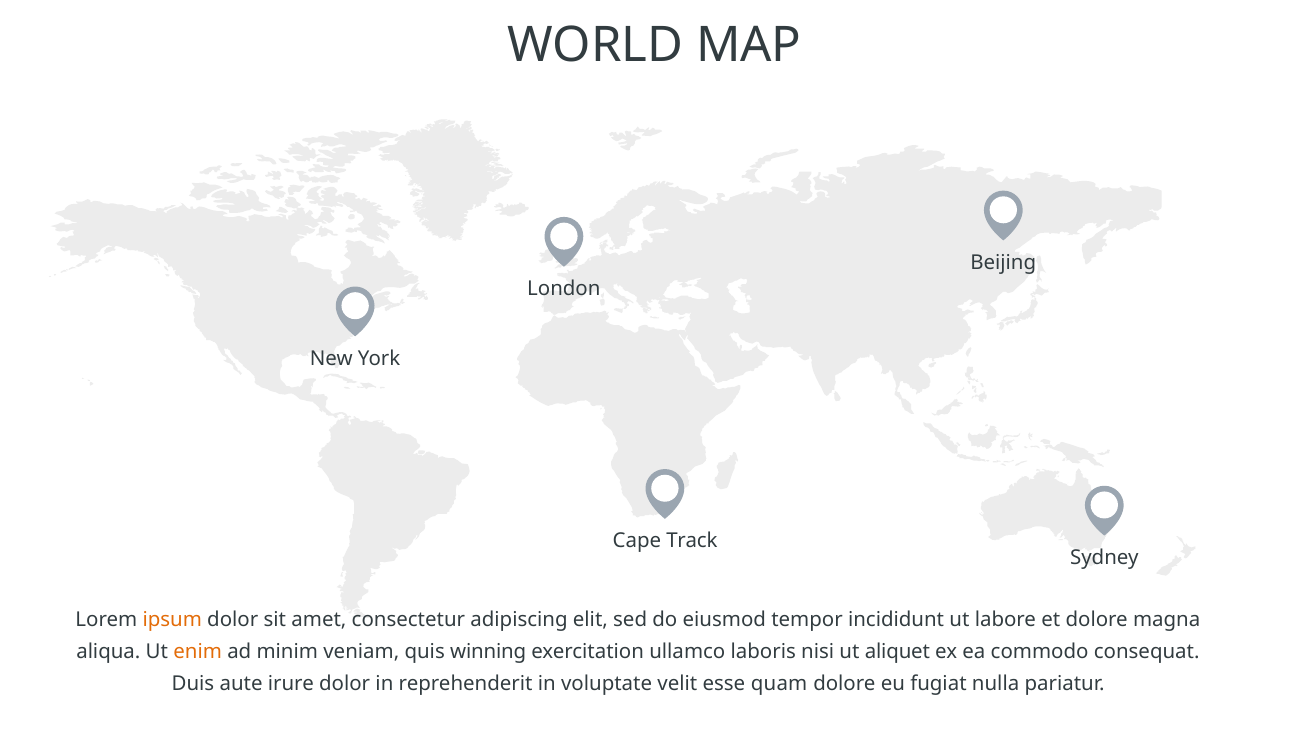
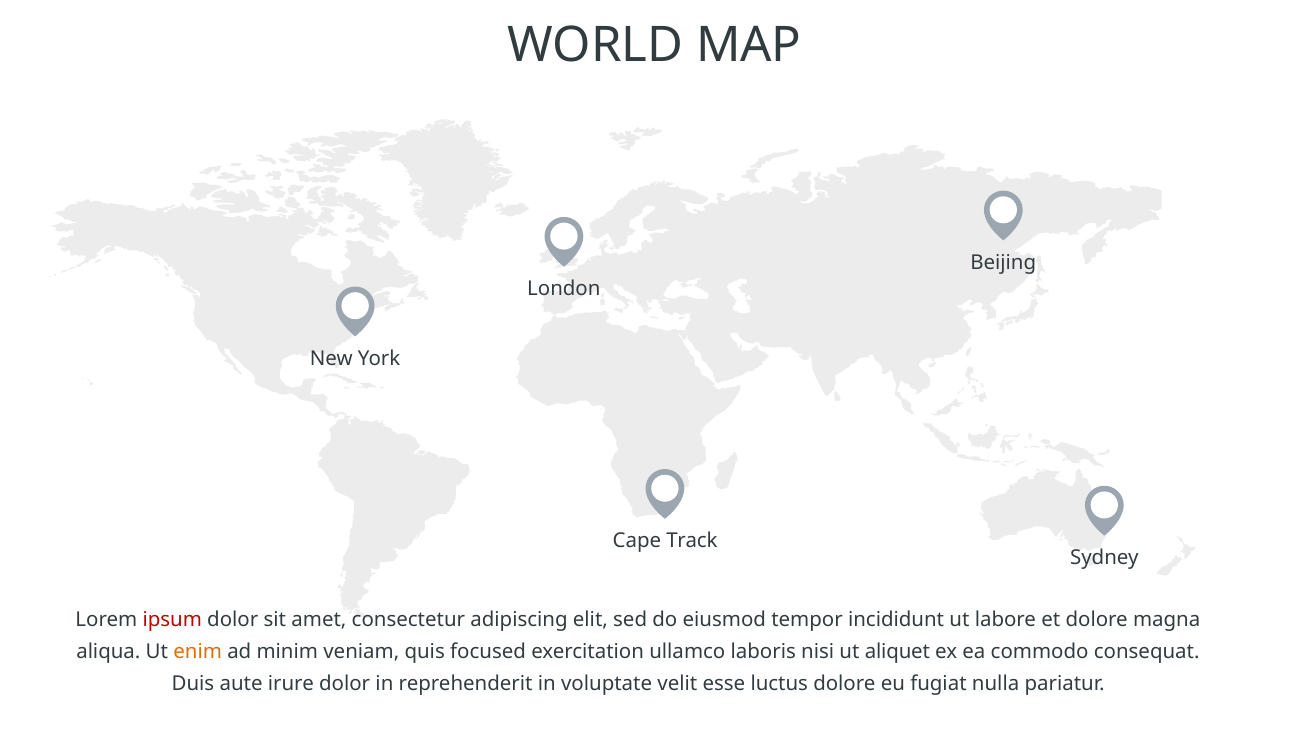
ipsum colour: orange -> red
winning: winning -> focused
quam: quam -> luctus
